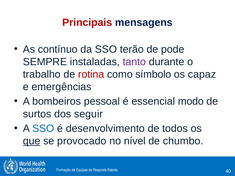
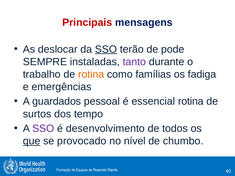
contínuo: contínuo -> deslocar
SSO at (106, 49) underline: none -> present
rotina at (91, 74) colour: red -> orange
símbolo: símbolo -> famílias
capaz: capaz -> fadiga
bombeiros: bombeiros -> guardados
essencial modo: modo -> rotina
seguir: seguir -> tempo
SSO at (43, 129) colour: blue -> purple
